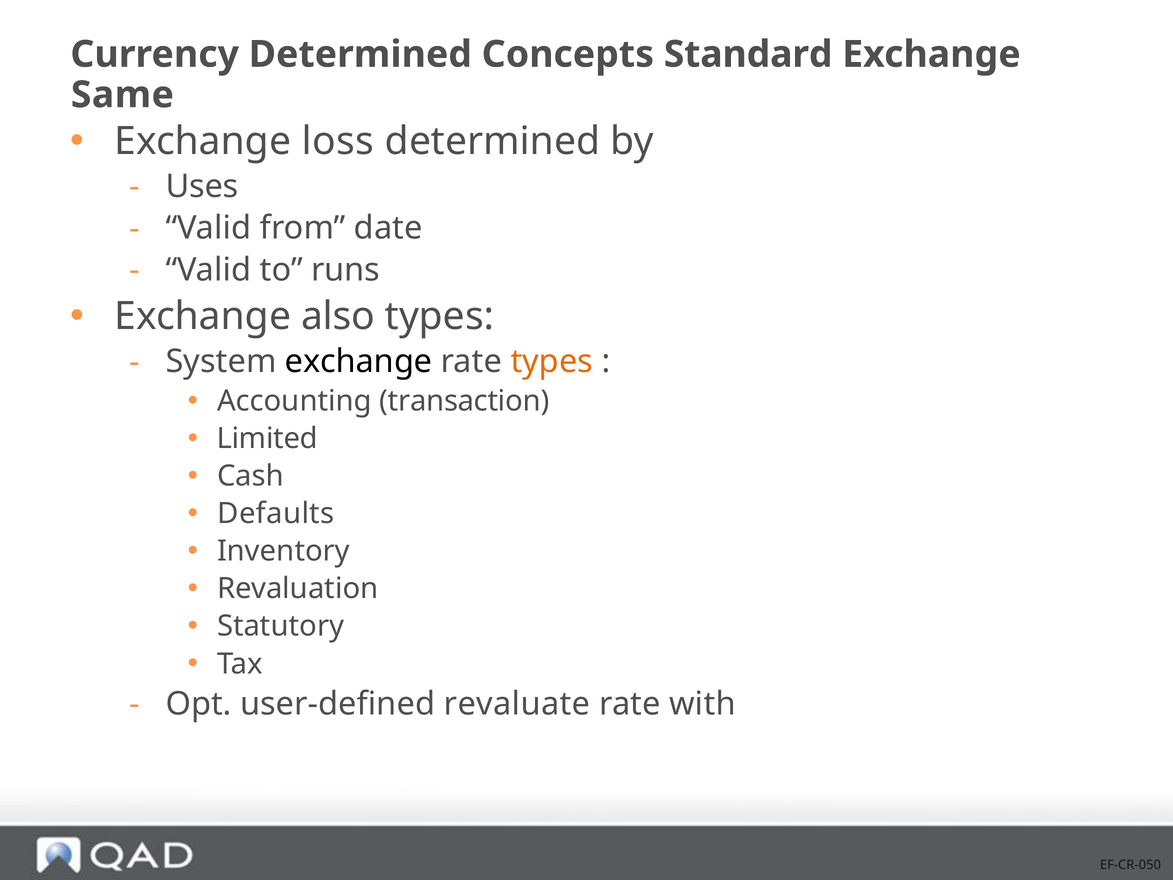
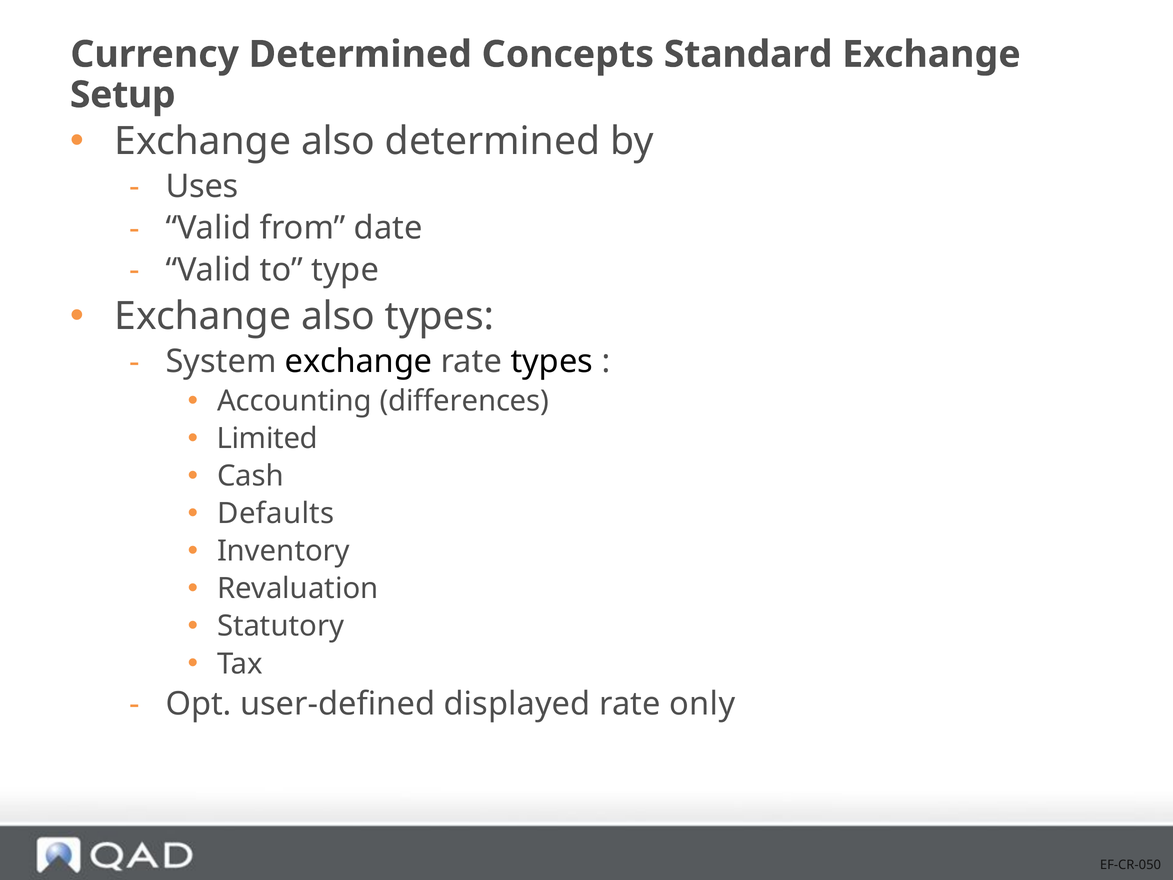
Same: Same -> Setup
loss at (338, 141): loss -> also
runs: runs -> type
types at (552, 362) colour: orange -> black
transaction: transaction -> differences
revaluate: revaluate -> displayed
with: with -> only
